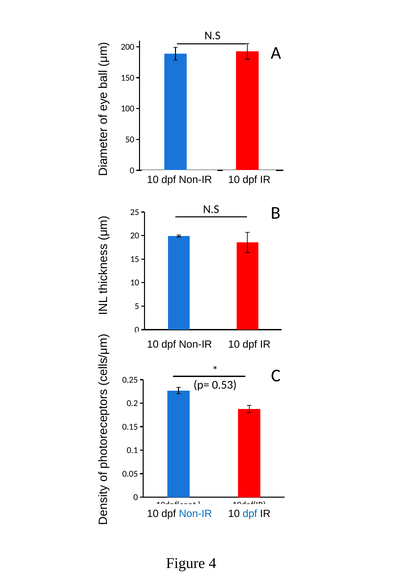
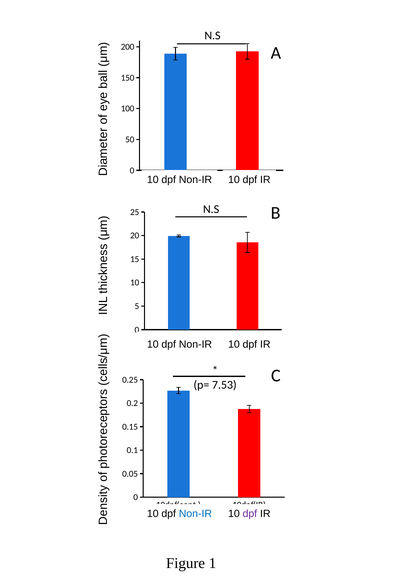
0.53: 0.53 -> 7.53
dpf at (250, 513) colour: blue -> purple
4: 4 -> 1
